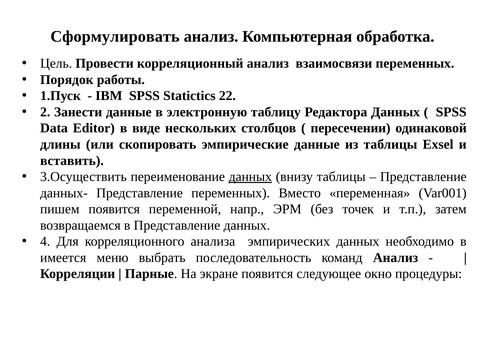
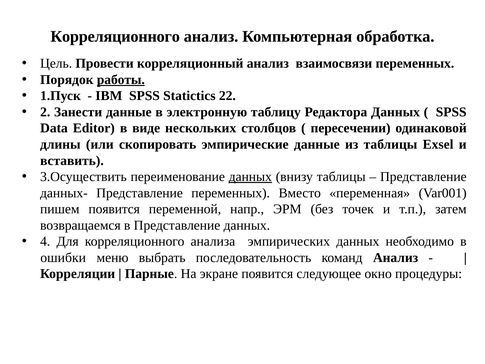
Сформулировать at (115, 36): Сформулировать -> Корреляционного
работы underline: none -> present
имеется: имеется -> ошибки
